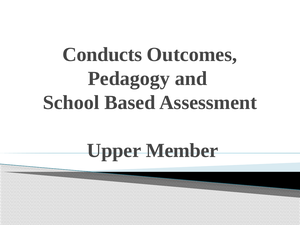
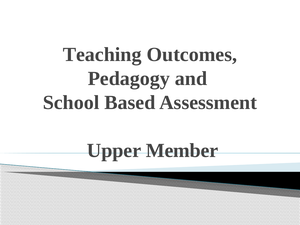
Conducts: Conducts -> Teaching
